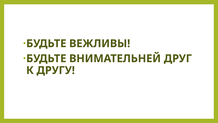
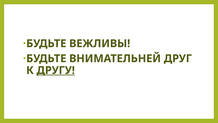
ДРУГУ underline: none -> present
